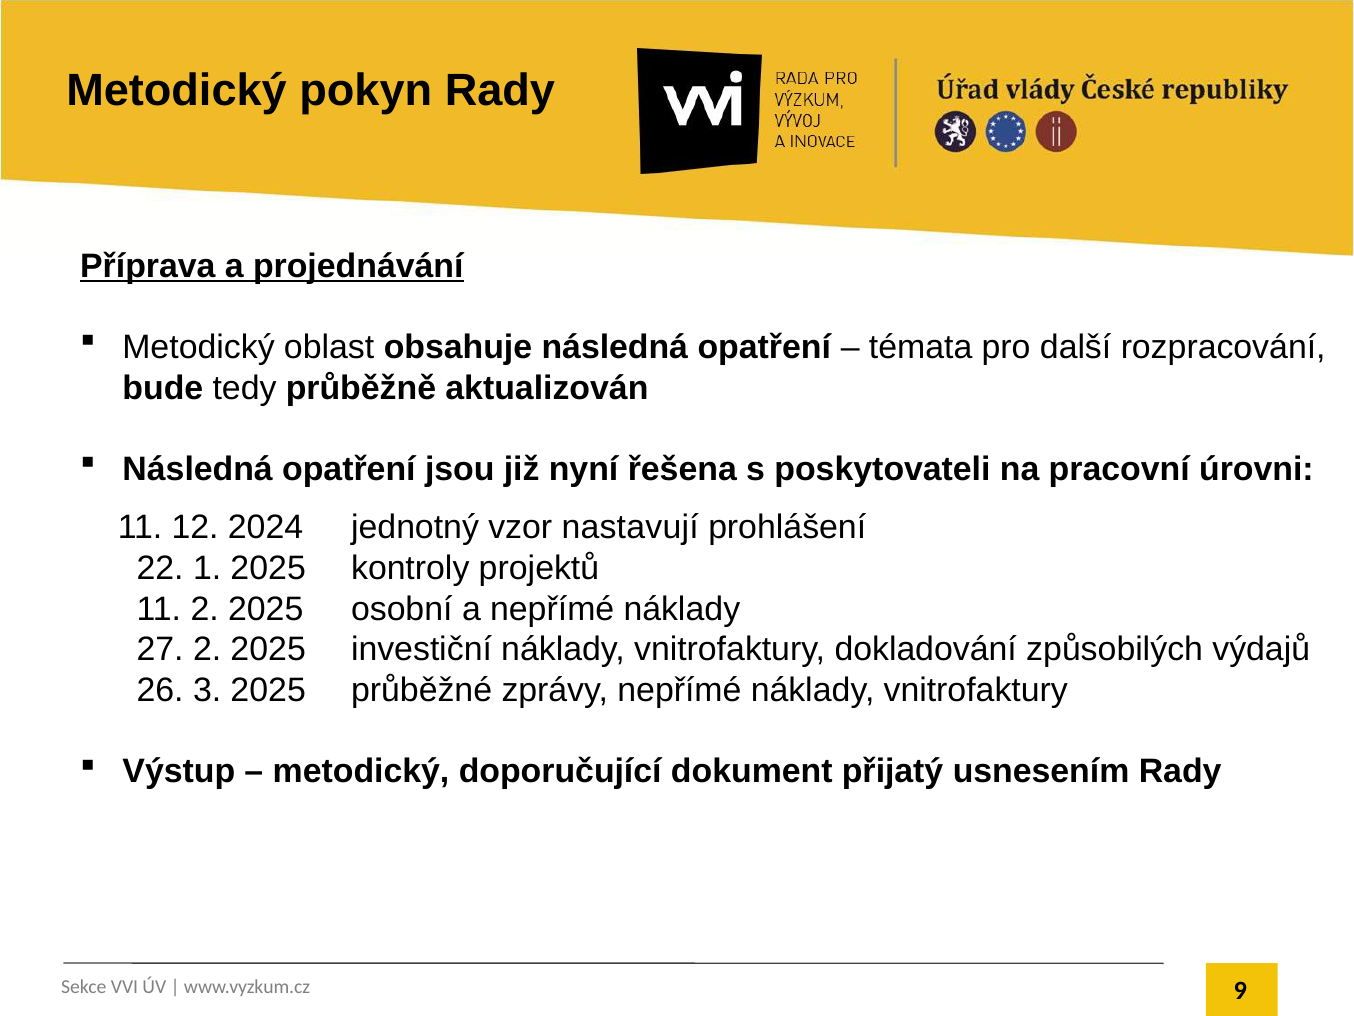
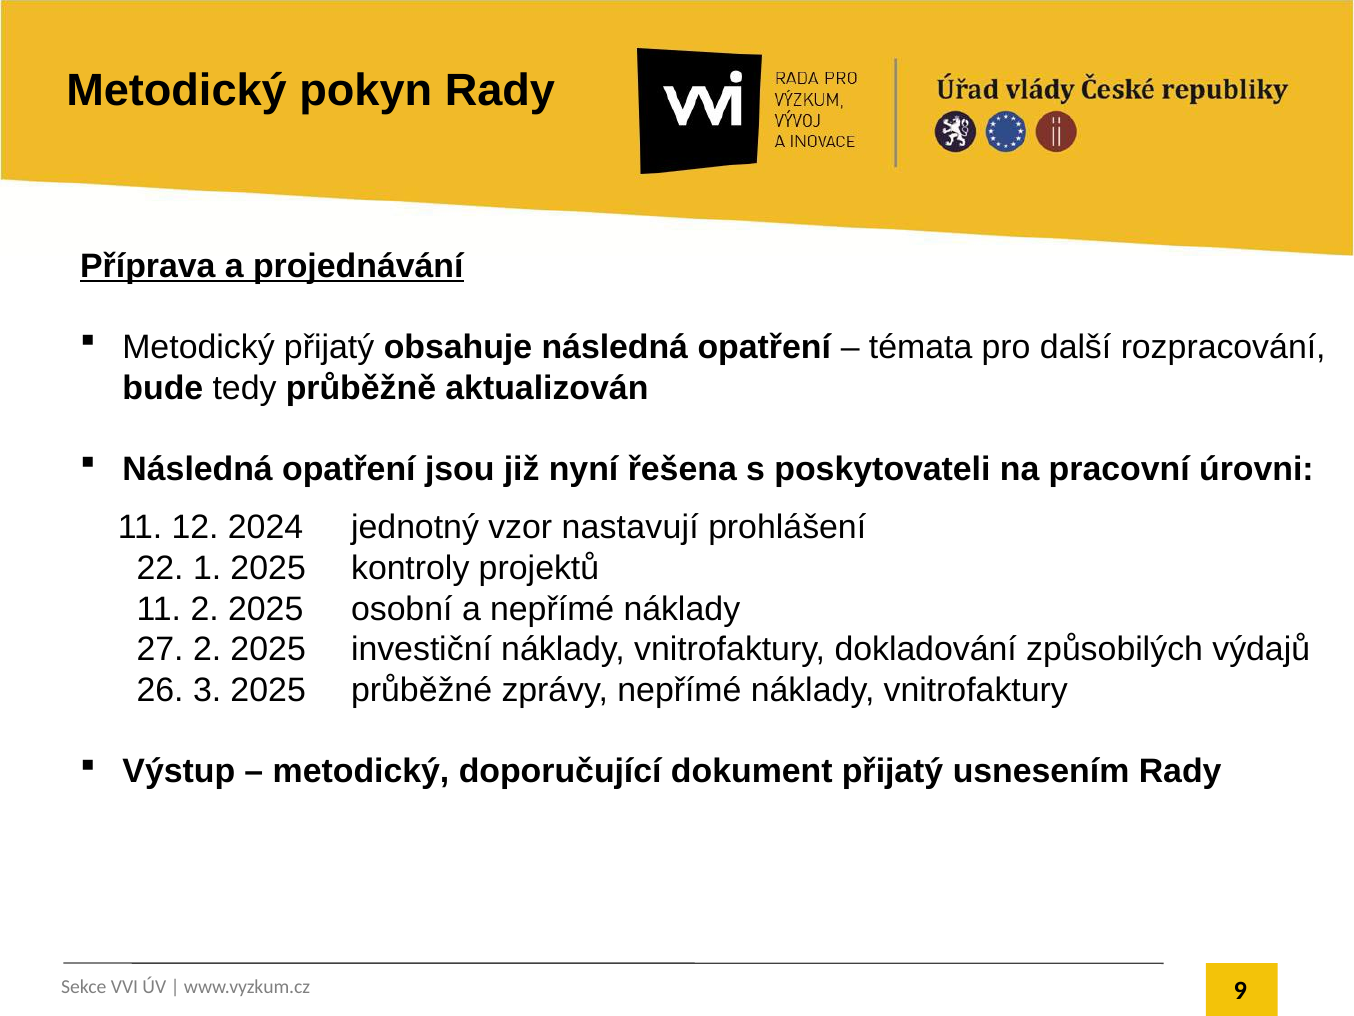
Metodický oblast: oblast -> přijatý
